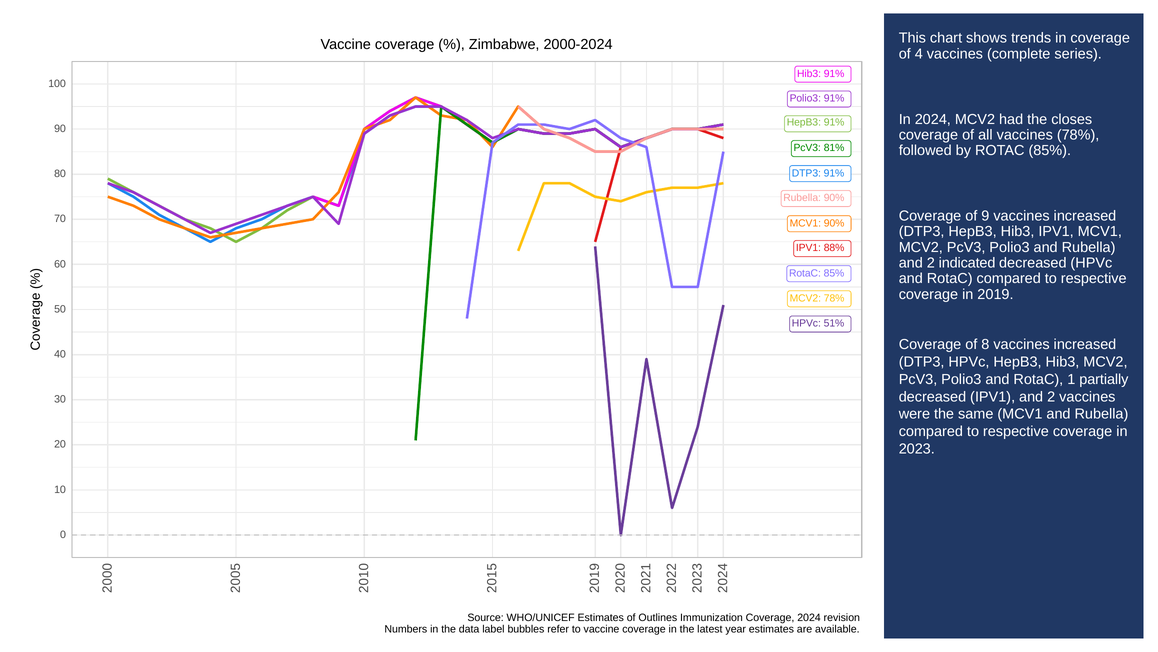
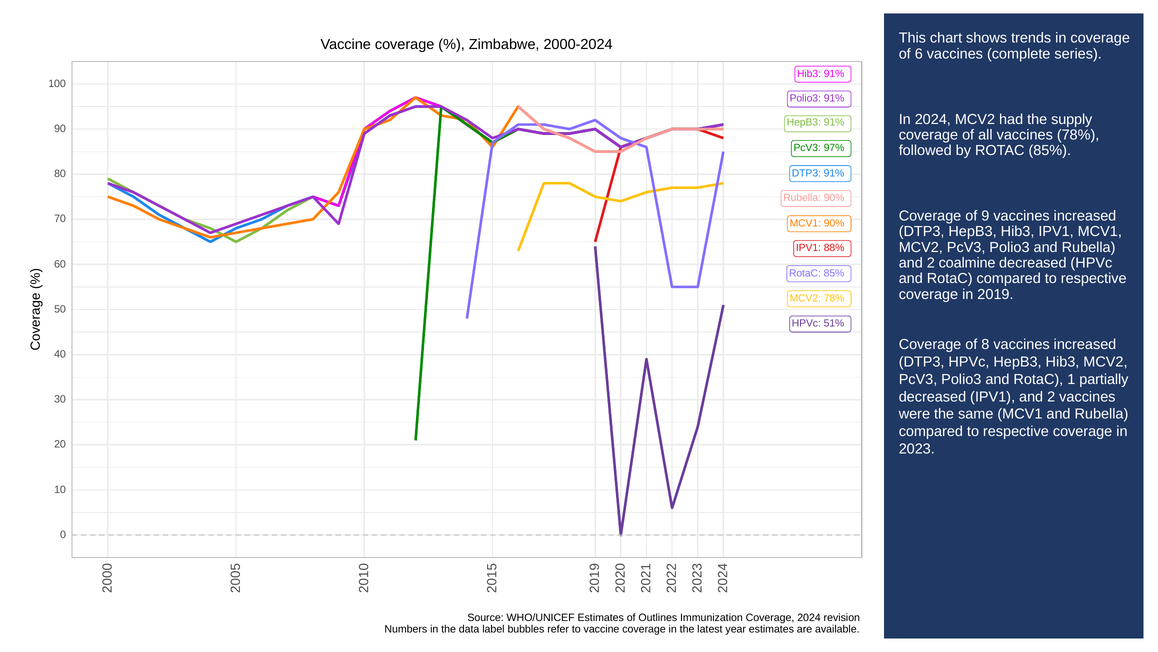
of 4: 4 -> 6
closes: closes -> supply
81%: 81% -> 97%
indicated: indicated -> coalmine
